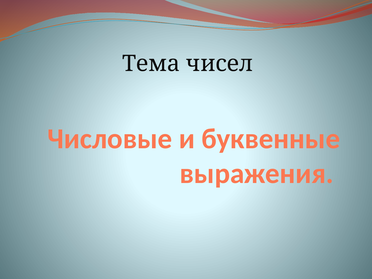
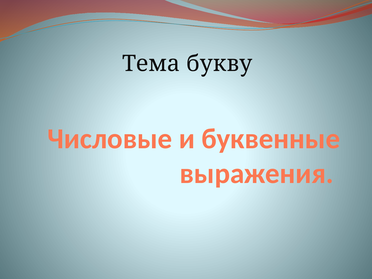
чисел: чисел -> букву
